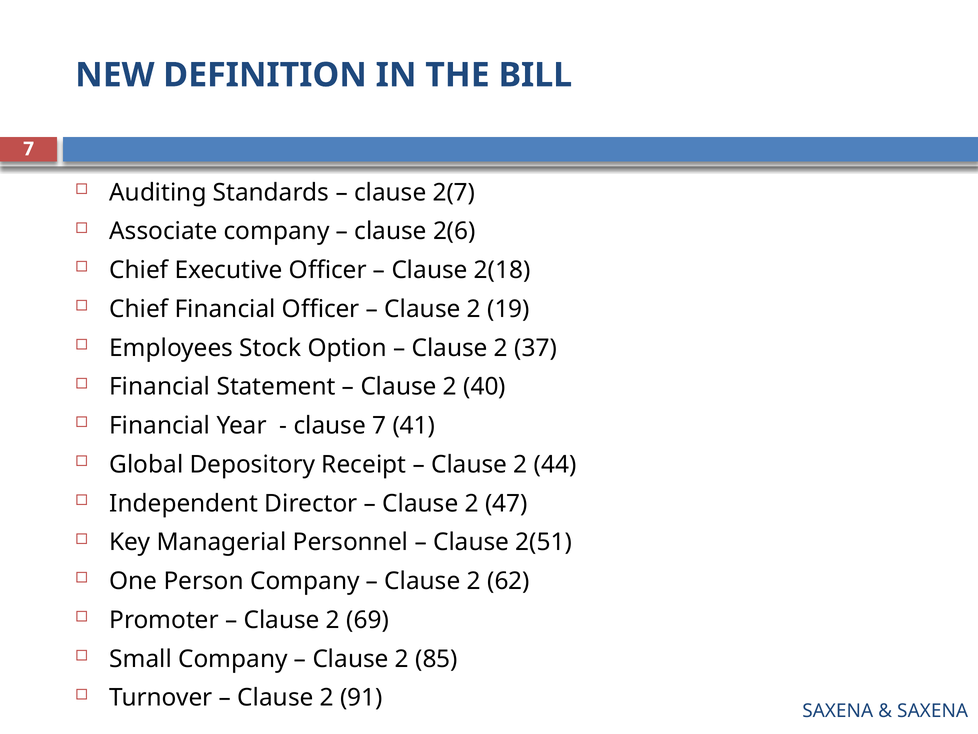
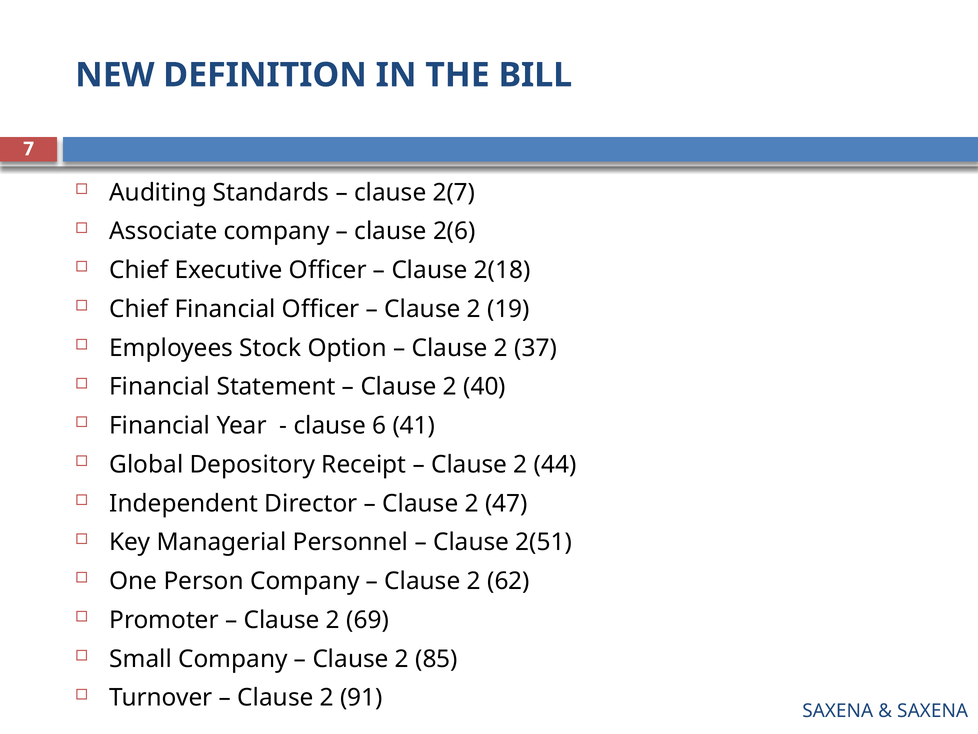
clause 7: 7 -> 6
